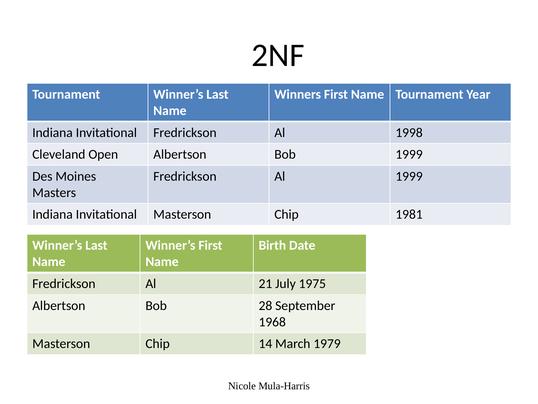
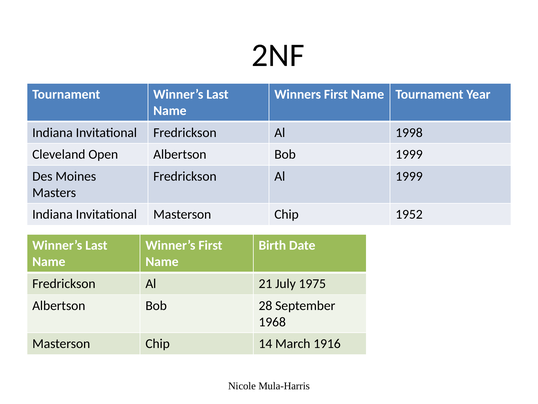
1981: 1981 -> 1952
1979: 1979 -> 1916
